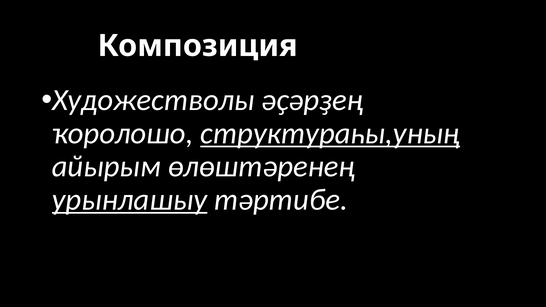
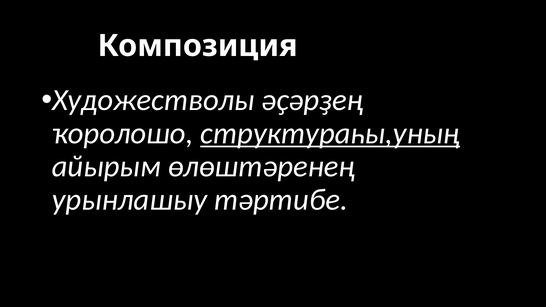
урынлашыу underline: present -> none
